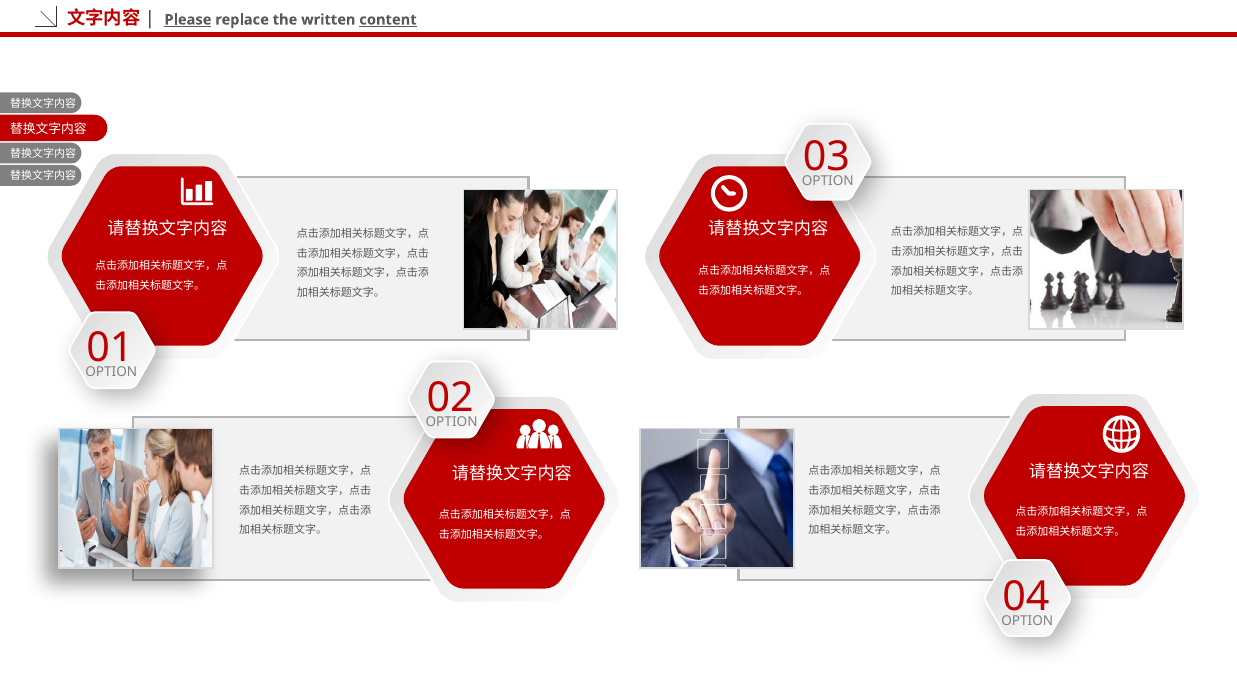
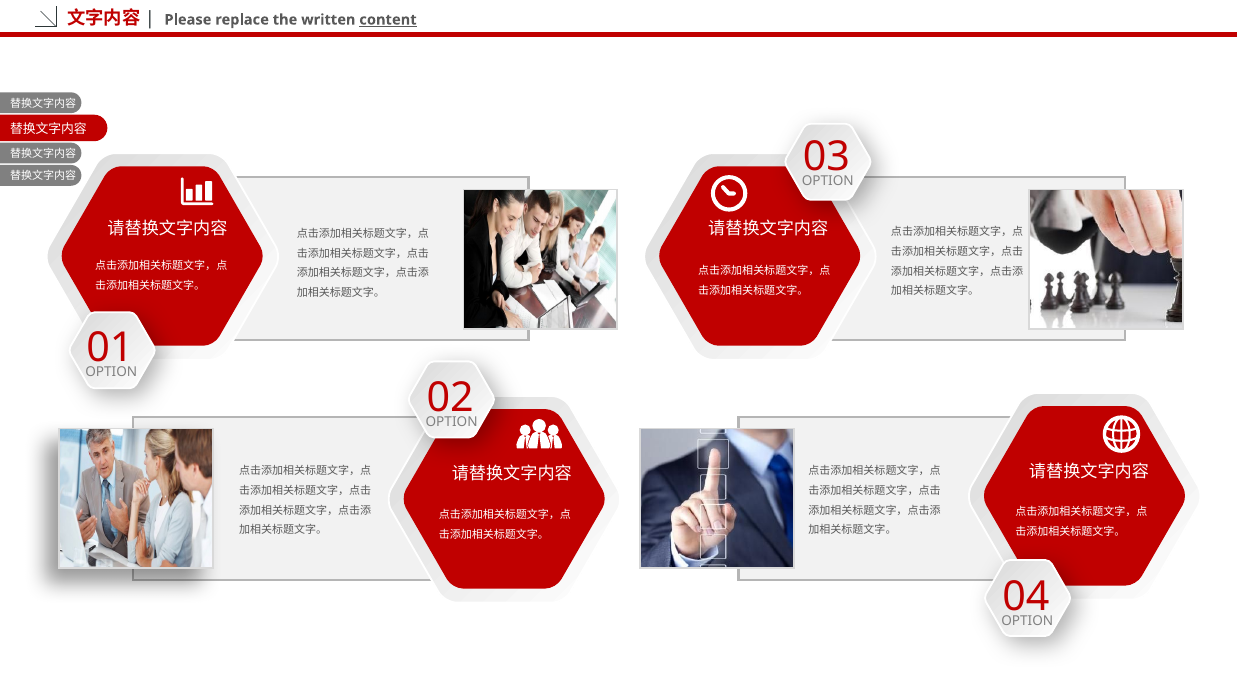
Please underline: present -> none
